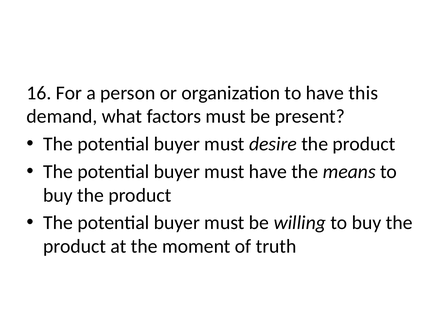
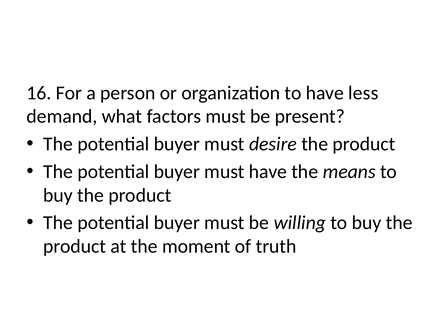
this: this -> less
